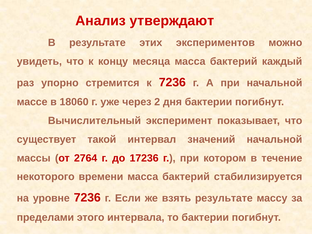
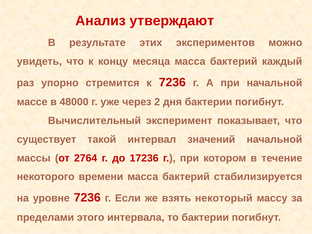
18060: 18060 -> 48000
взять результате: результате -> некоторый
